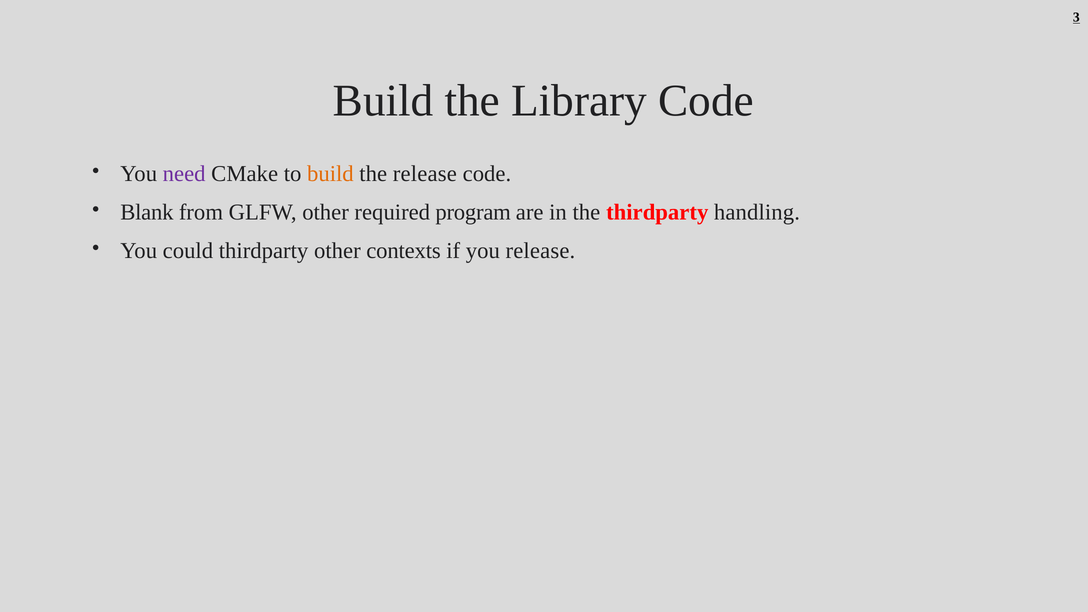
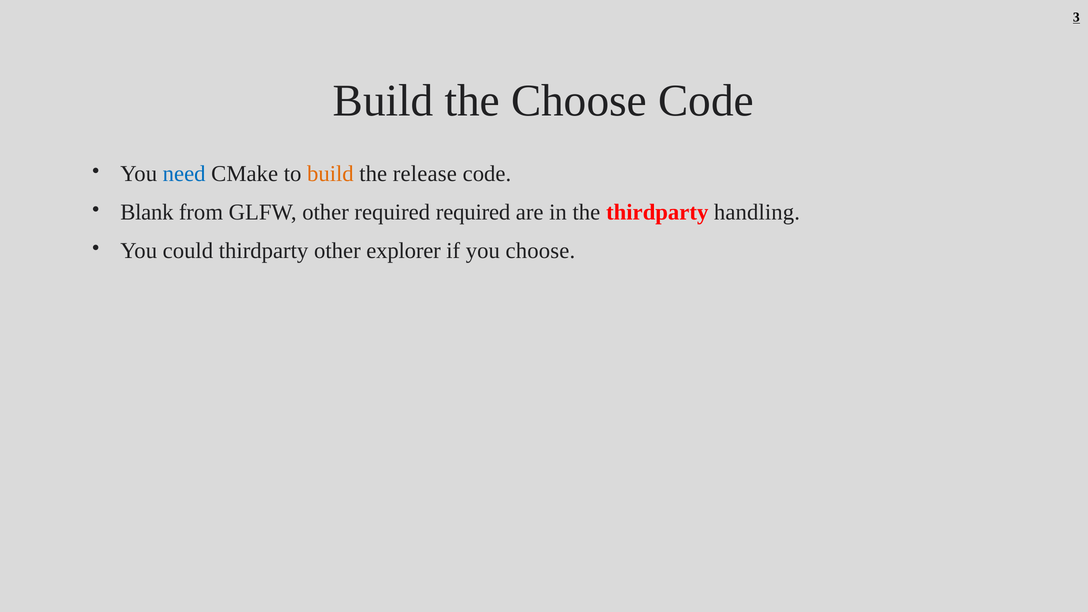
the Library: Library -> Choose
need colour: purple -> blue
required program: program -> required
contexts: contexts -> explorer
you release: release -> choose
